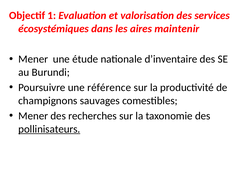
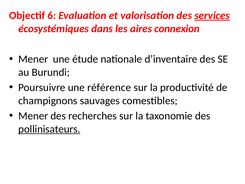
1: 1 -> 6
services underline: none -> present
maintenir: maintenir -> connexion
